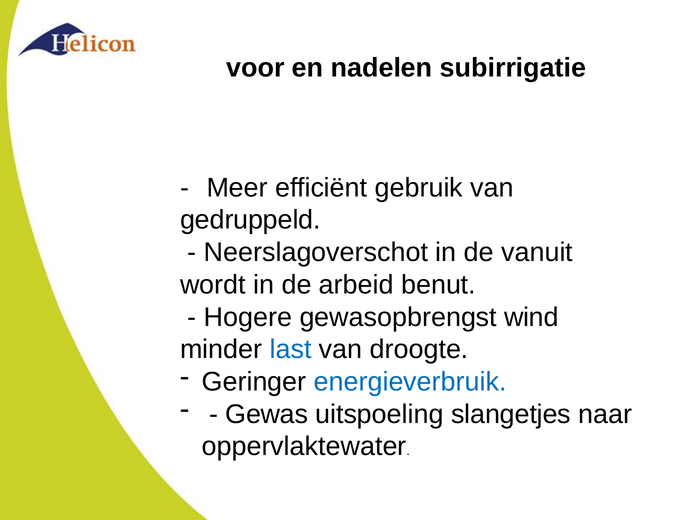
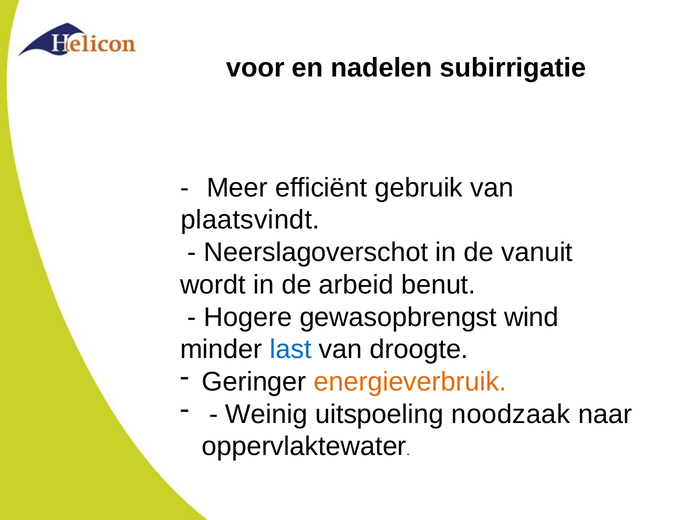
gedruppeld: gedruppeld -> plaatsvindt
energieverbruik colour: blue -> orange
Gewas: Gewas -> Weinig
slangetjes: slangetjes -> noodzaak
